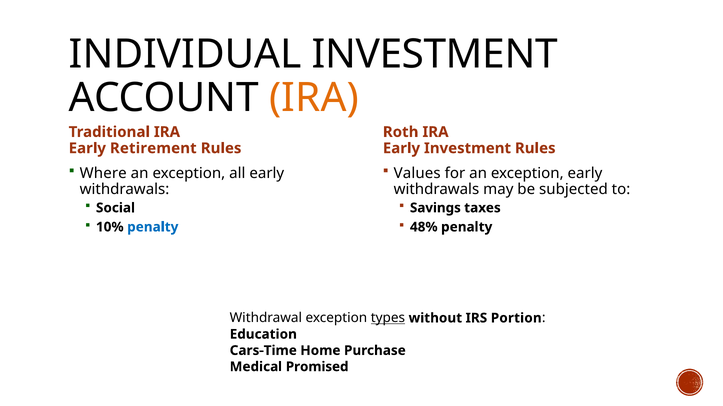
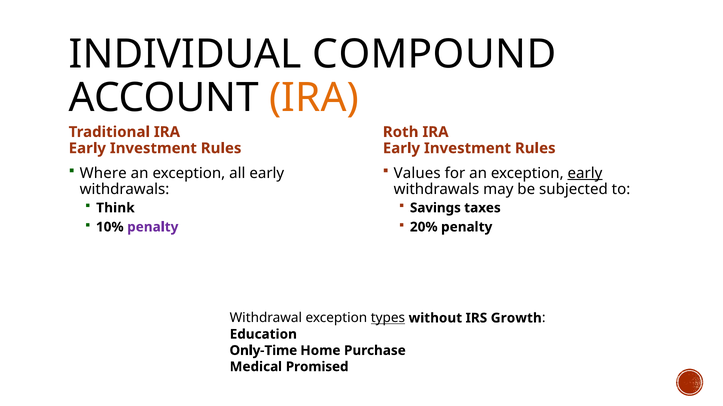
INDIVIDUAL INVESTMENT: INVESTMENT -> COMPOUND
Retirement at (153, 148): Retirement -> Investment
early at (585, 173) underline: none -> present
Social: Social -> Think
penalty at (153, 227) colour: blue -> purple
48%: 48% -> 20%
Portion: Portion -> Growth
Cars-Time: Cars-Time -> Only-Time
